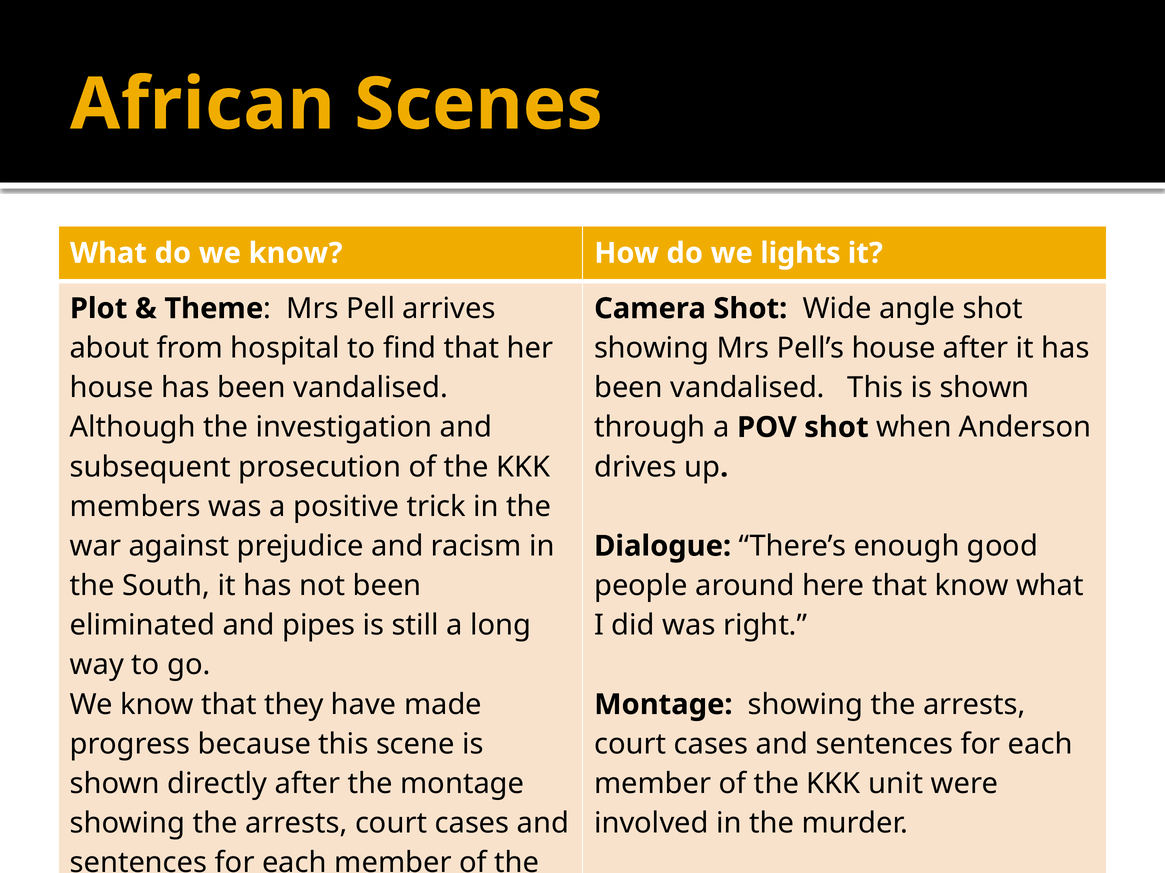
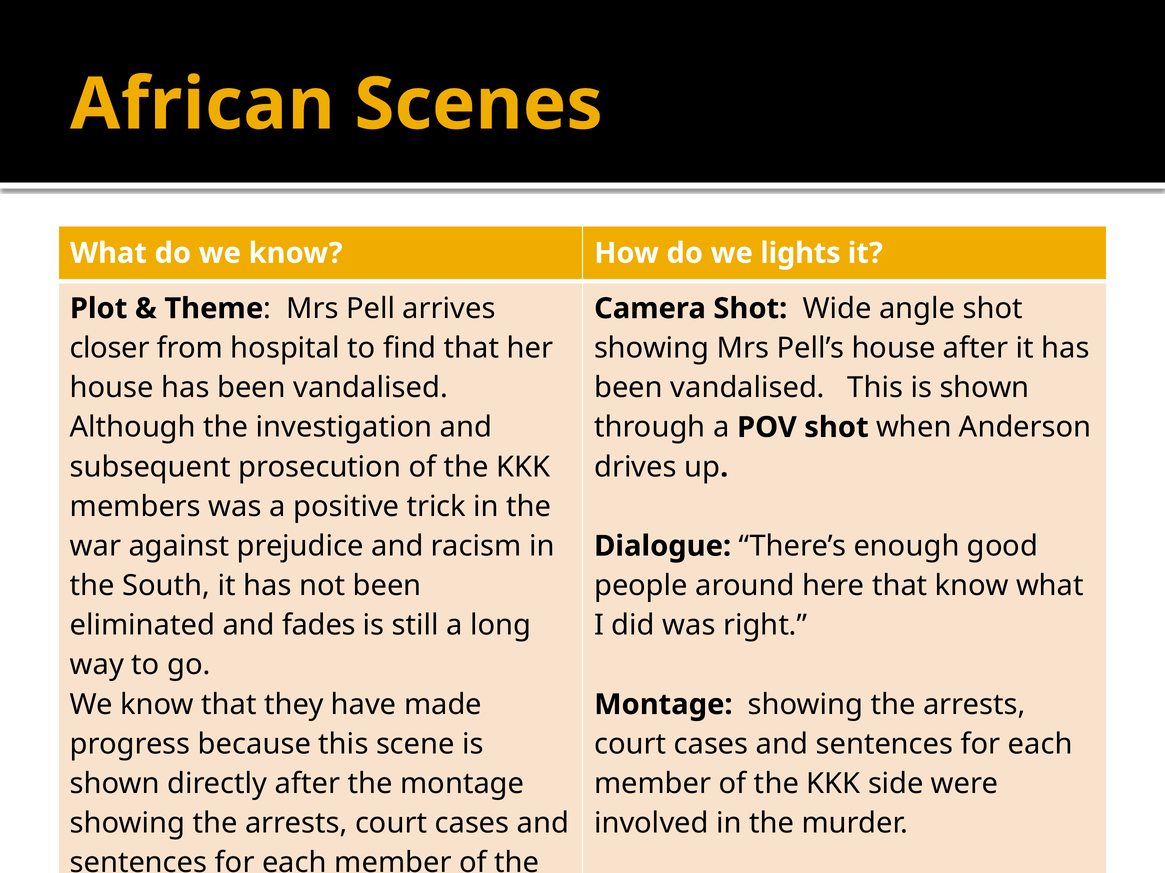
about: about -> closer
pipes: pipes -> fades
unit: unit -> side
